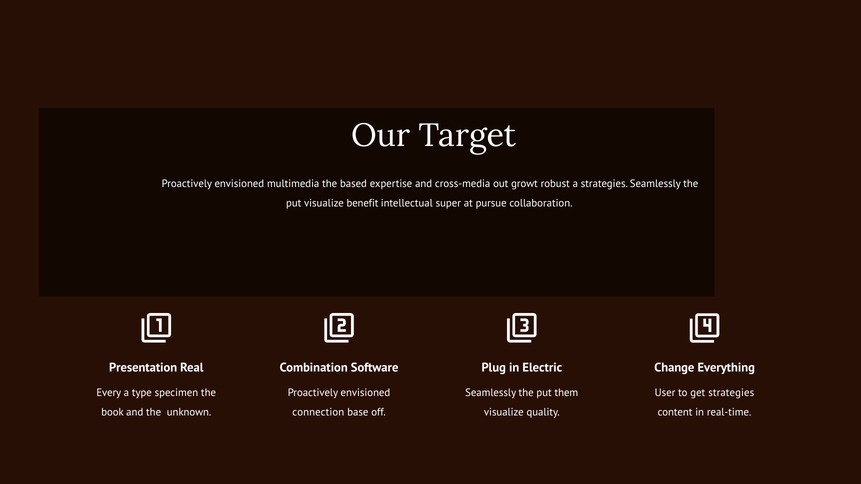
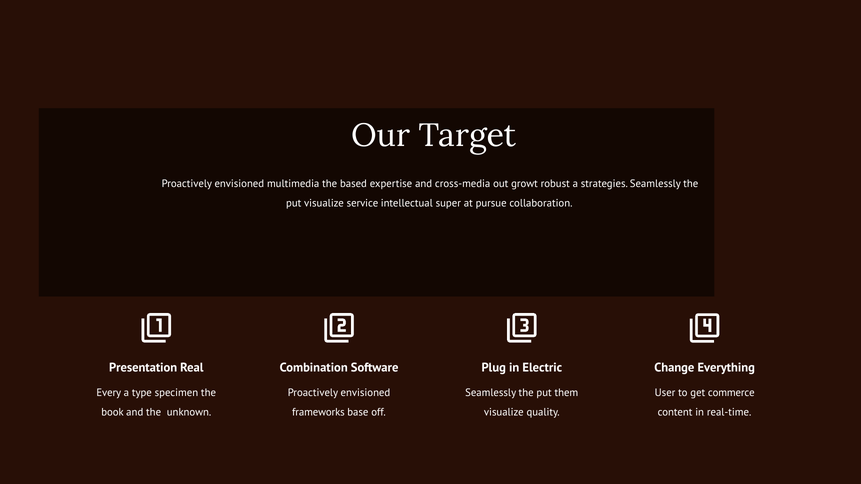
benefit: benefit -> service
get strategies: strategies -> commerce
connection: connection -> frameworks
